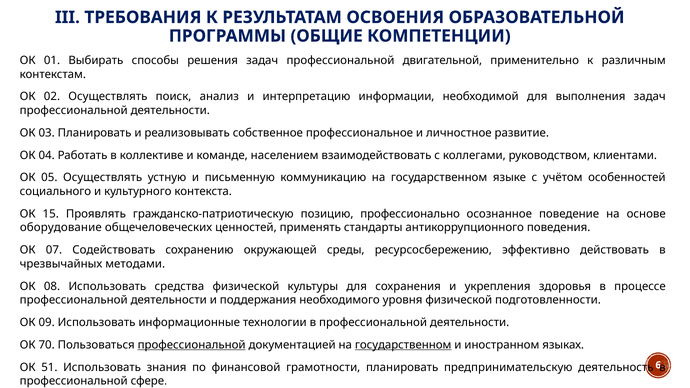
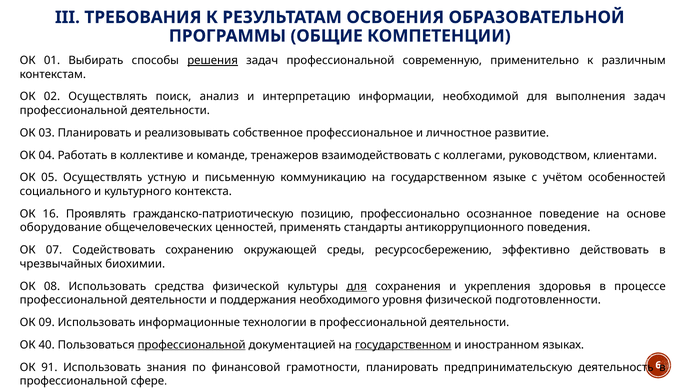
решения underline: none -> present
двигательной: двигательной -> современную
населением: населением -> тренажеров
15: 15 -> 16
методами: методами -> биохимии
для at (357, 286) underline: none -> present
70: 70 -> 40
51: 51 -> 91
